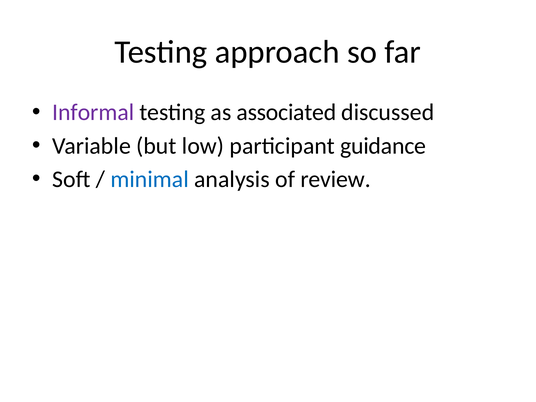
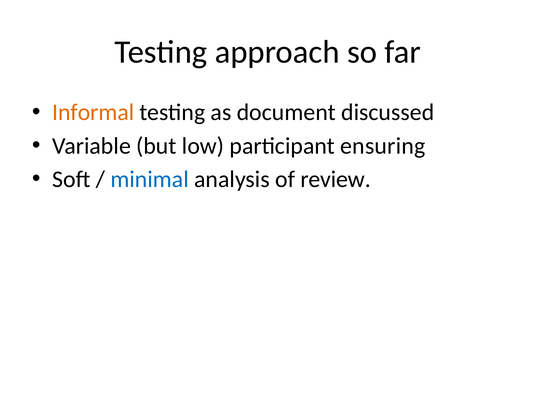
Informal colour: purple -> orange
associated: associated -> document
guidance: guidance -> ensuring
